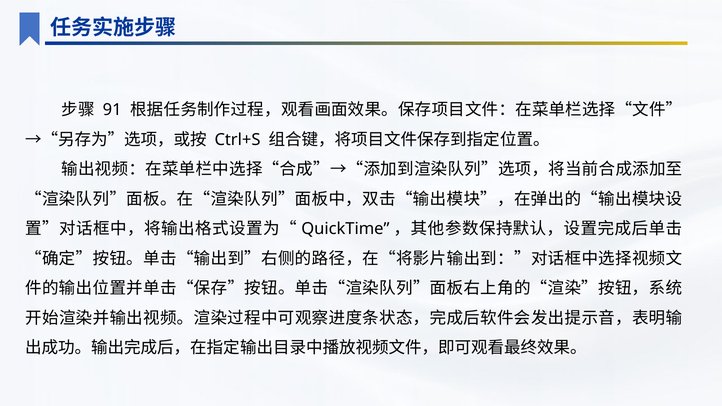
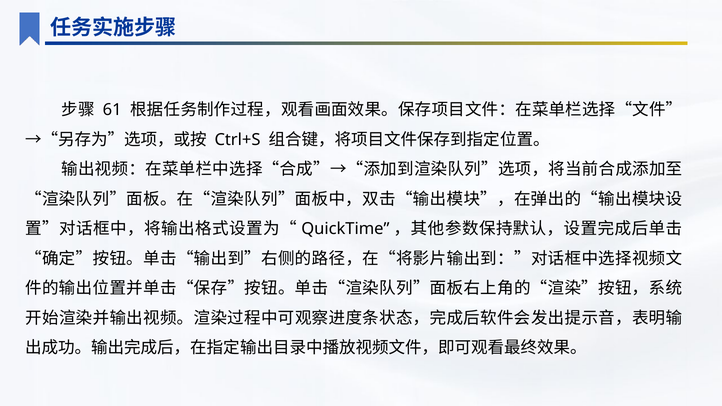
91: 91 -> 61
